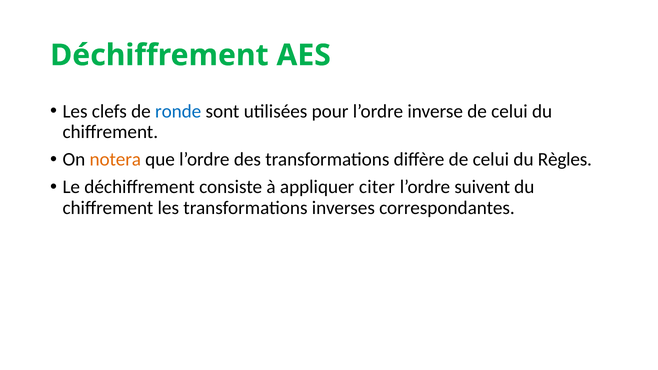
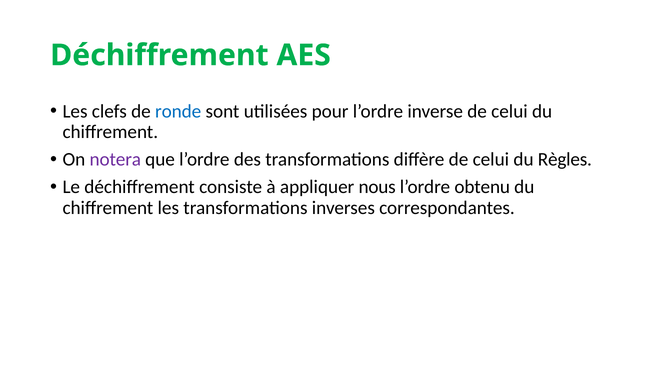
notera colour: orange -> purple
citer: citer -> nous
suivent: suivent -> obtenu
